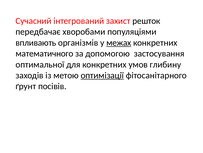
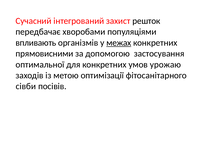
математичного: математичного -> прямовисними
глибину: глибину -> урожаю
оптимізації underline: present -> none
ґрунт: ґрунт -> сівби
